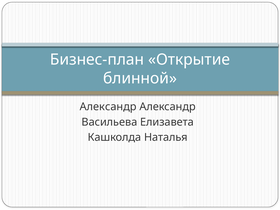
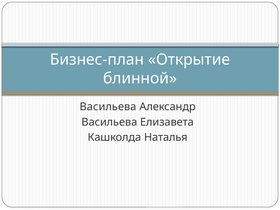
Александр at (108, 107): Александр -> Васильева
